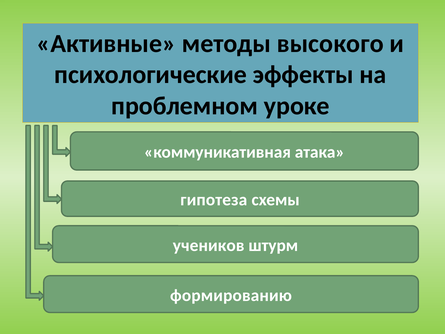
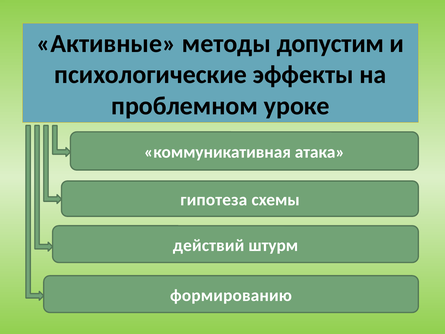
высокого: высокого -> допустим
учеников: учеников -> действий
